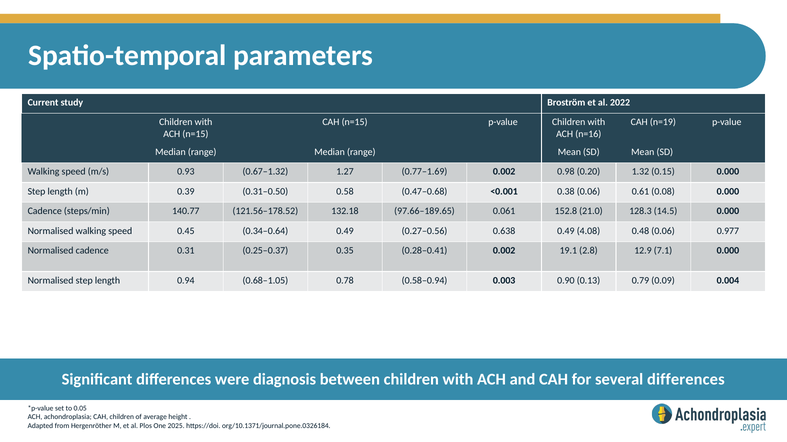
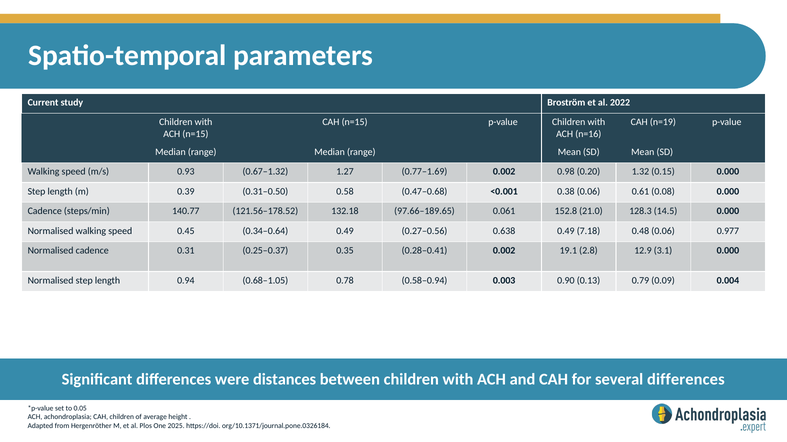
4.08: 4.08 -> 7.18
7.1: 7.1 -> 3.1
diagnosis: diagnosis -> distances
